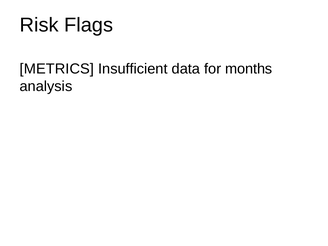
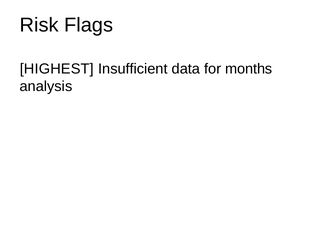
METRICS: METRICS -> HIGHEST
